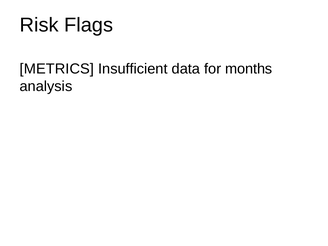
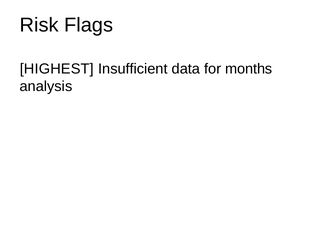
METRICS: METRICS -> HIGHEST
